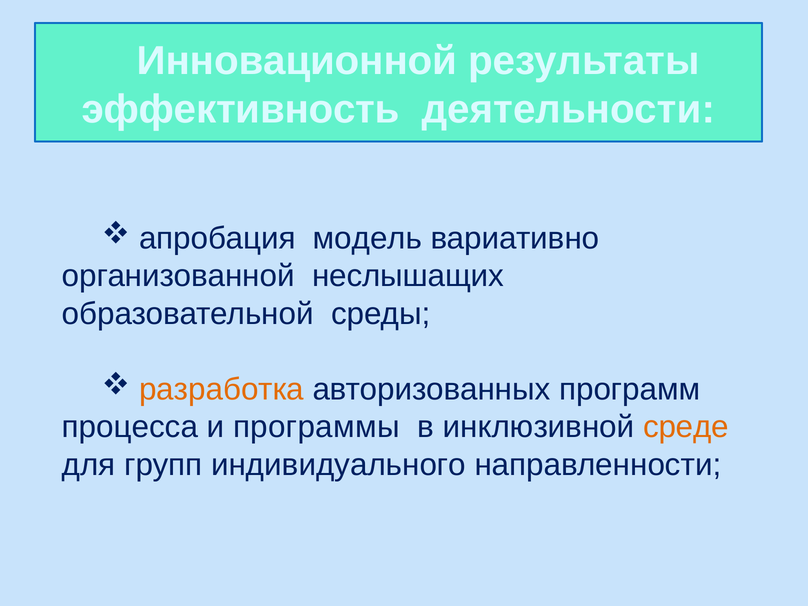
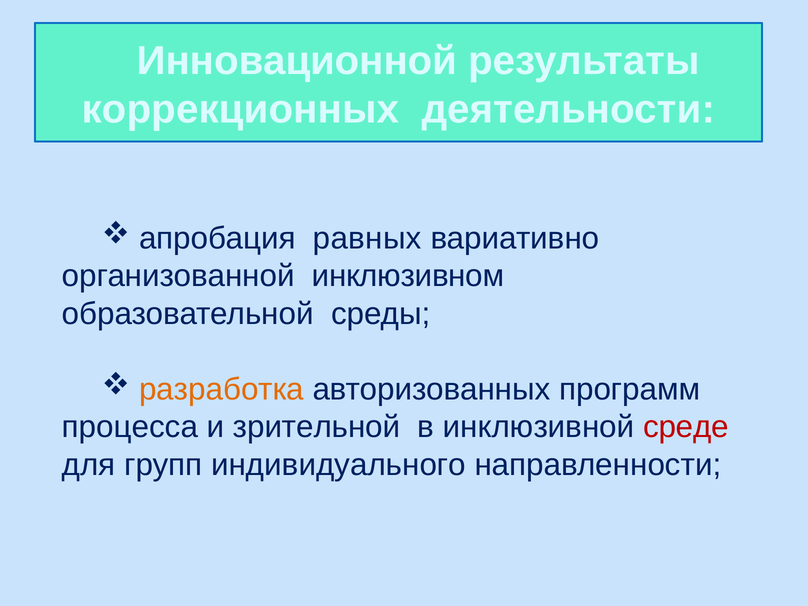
эффективность: эффективность -> коррекционных
модель: модель -> равных
неслышащих: неслышащих -> инклюзивном
программы: программы -> зрительной
среде colour: orange -> red
